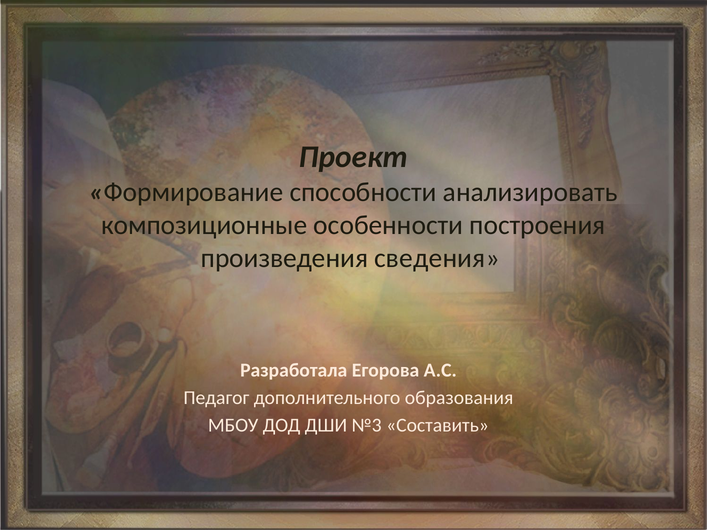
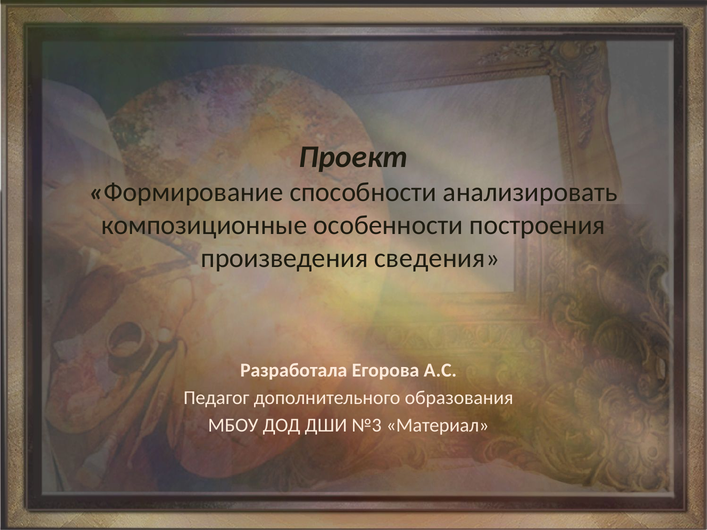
Составить: Составить -> Материал
